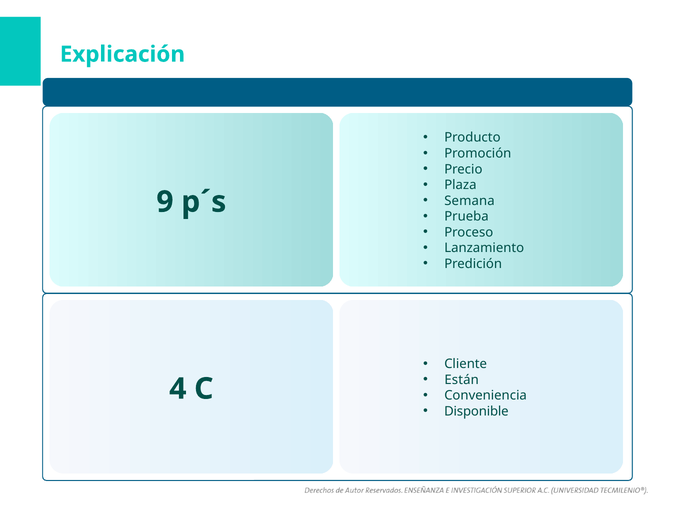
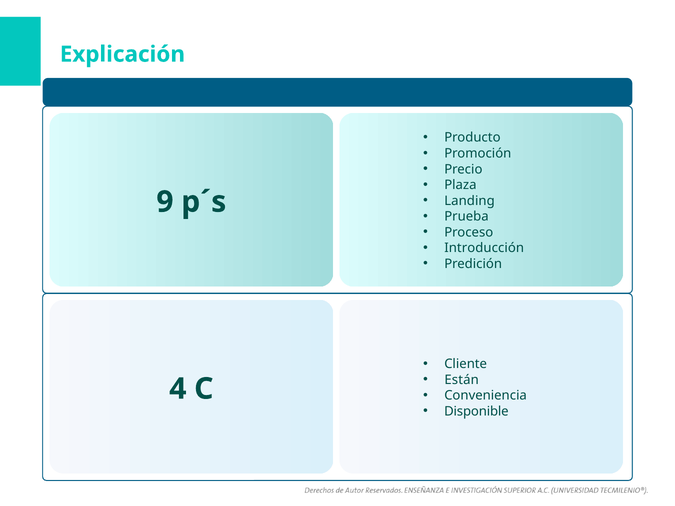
Semana: Semana -> Landing
Lanzamiento: Lanzamiento -> Introducción
